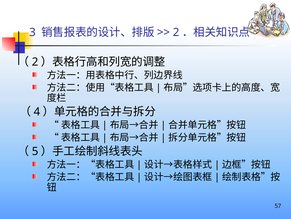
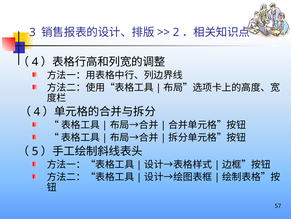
2 at (35, 62): 2 -> 4
